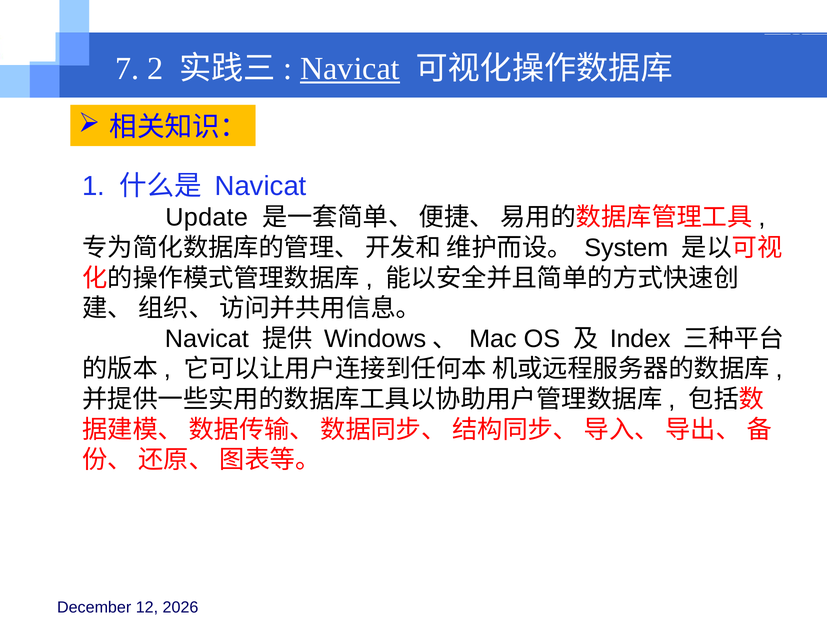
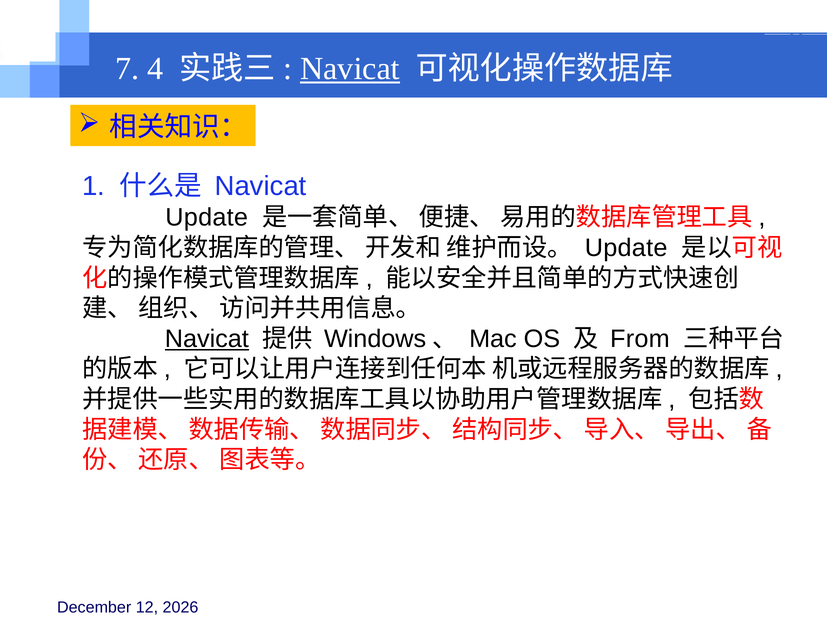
2: 2 -> 4
System at (626, 248): System -> Update
Navicat at (207, 339) underline: none -> present
Index: Index -> From
